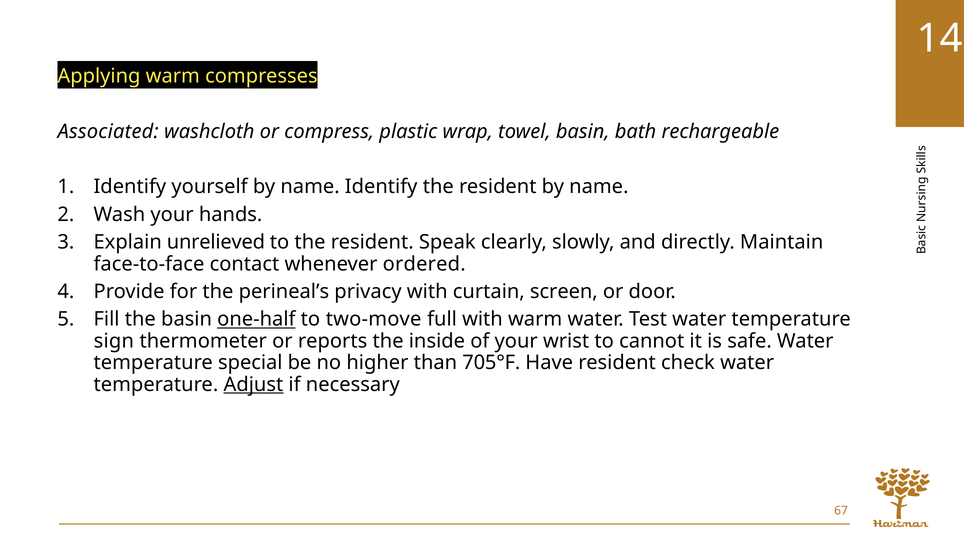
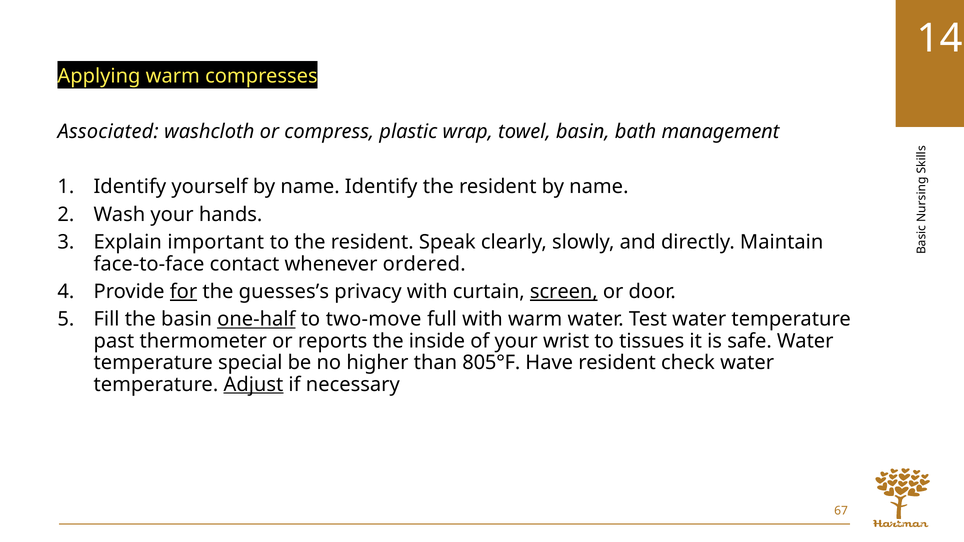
rechargeable: rechargeable -> management
unrelieved: unrelieved -> important
for underline: none -> present
perineal’s: perineal’s -> guesses’s
screen underline: none -> present
sign: sign -> past
cannot: cannot -> tissues
705°F: 705°F -> 805°F
